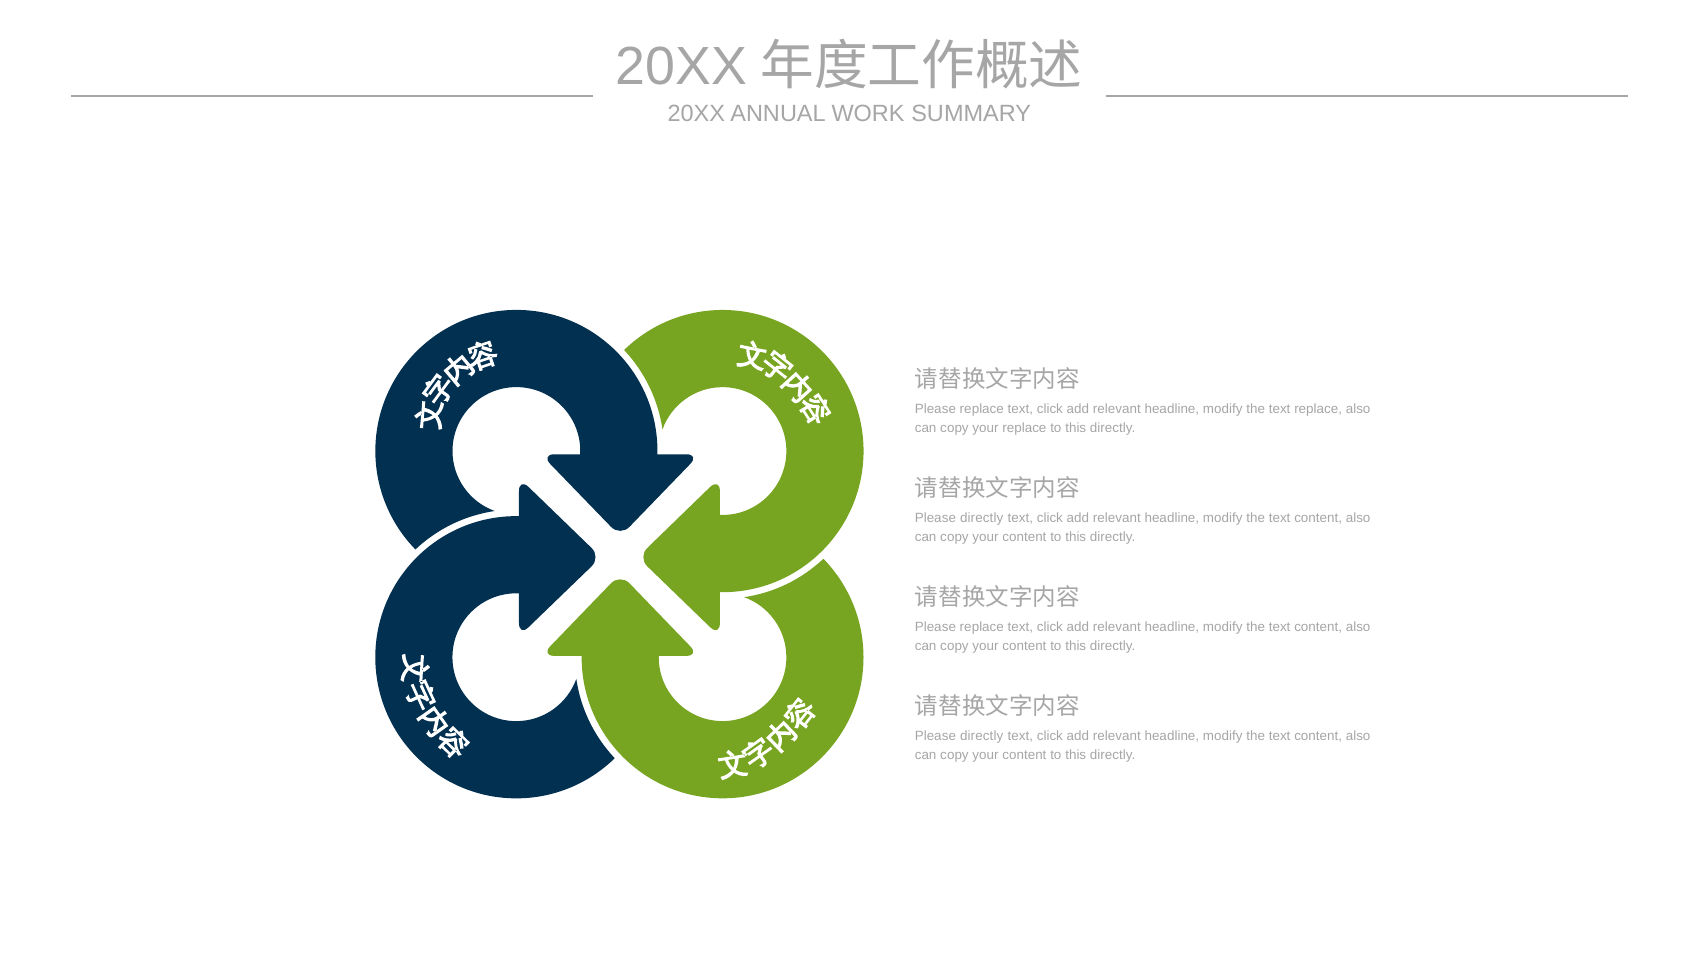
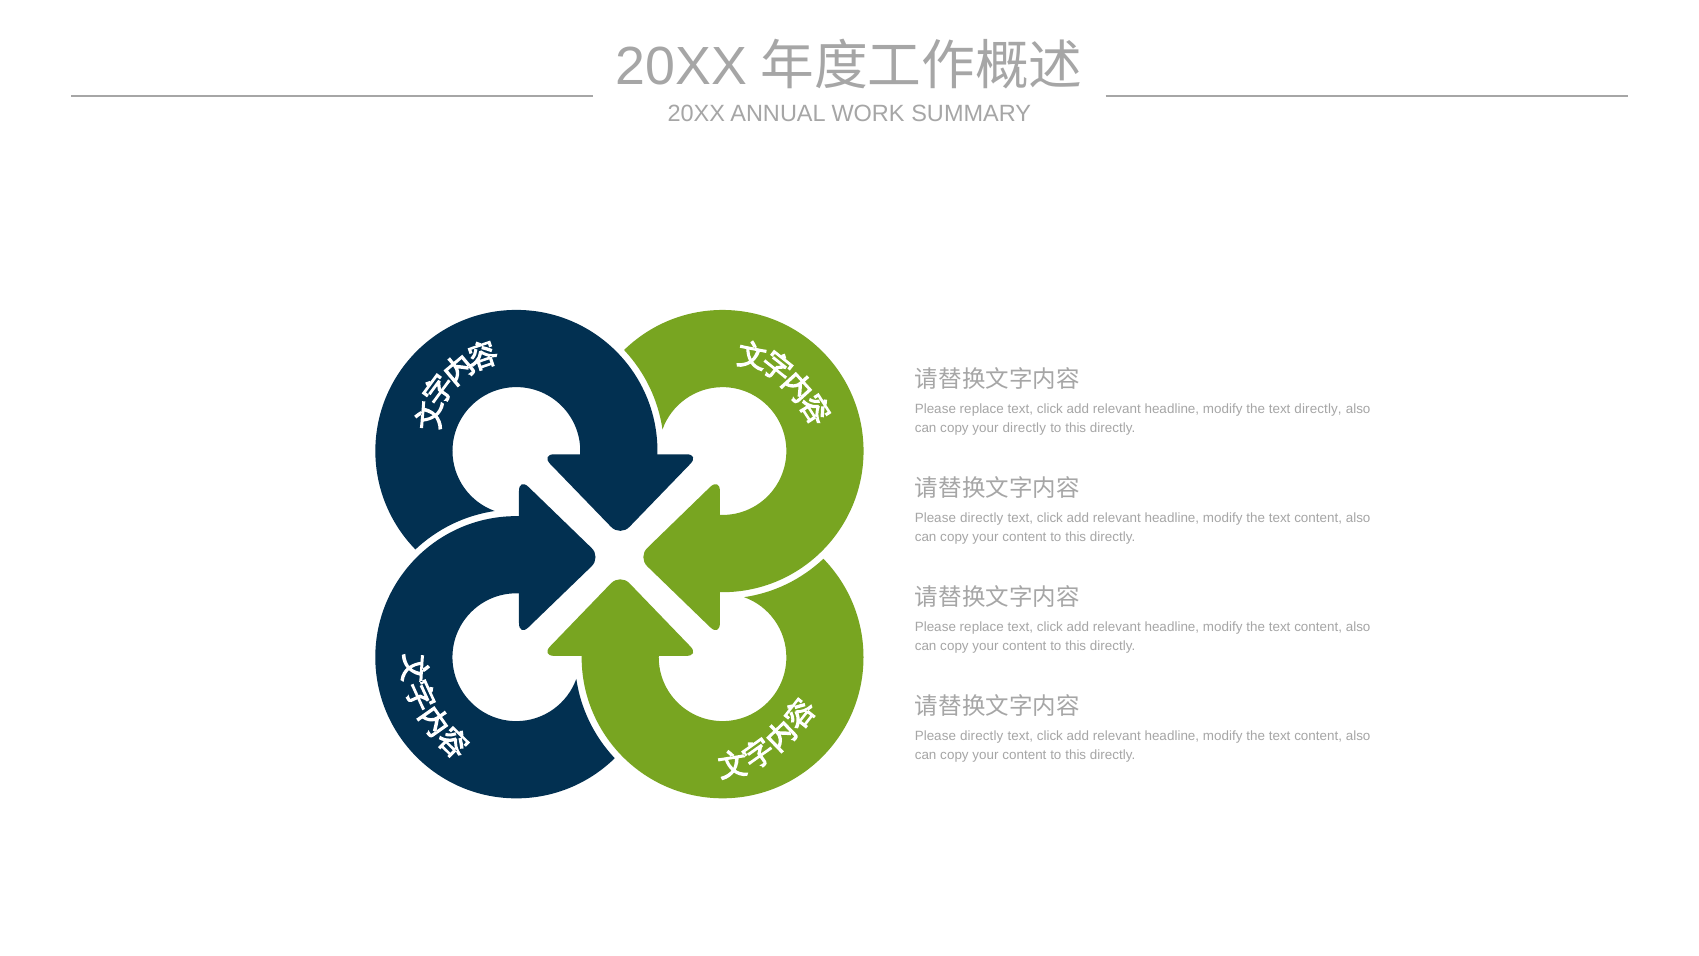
text replace: replace -> directly
your replace: replace -> directly
